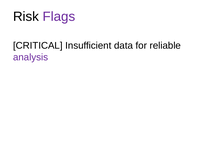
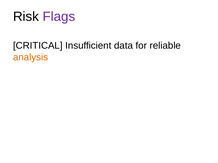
analysis colour: purple -> orange
